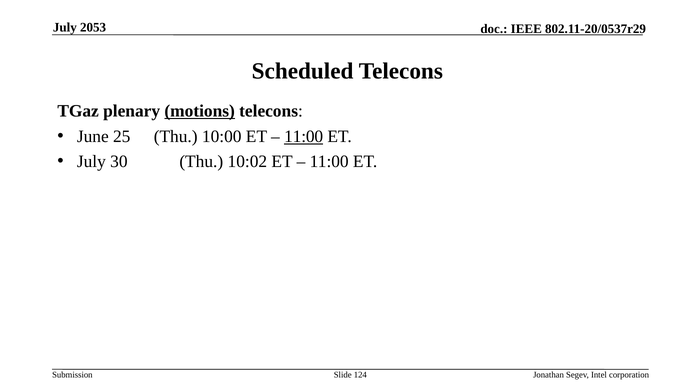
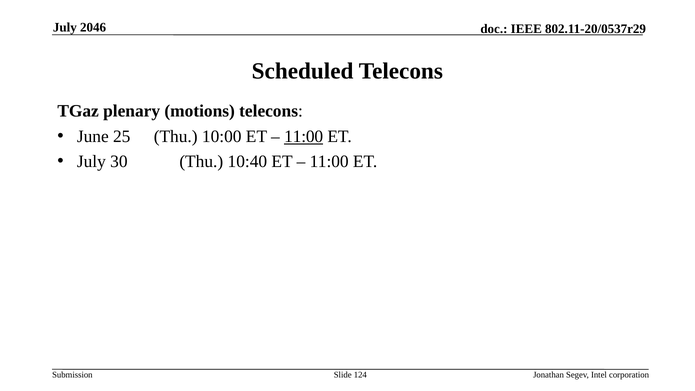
2053: 2053 -> 2046
motions underline: present -> none
10:02: 10:02 -> 10:40
